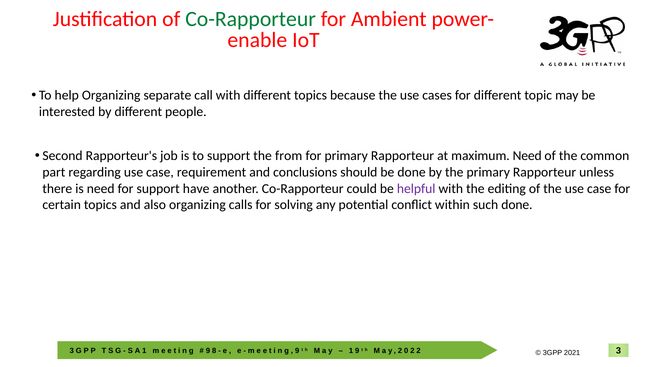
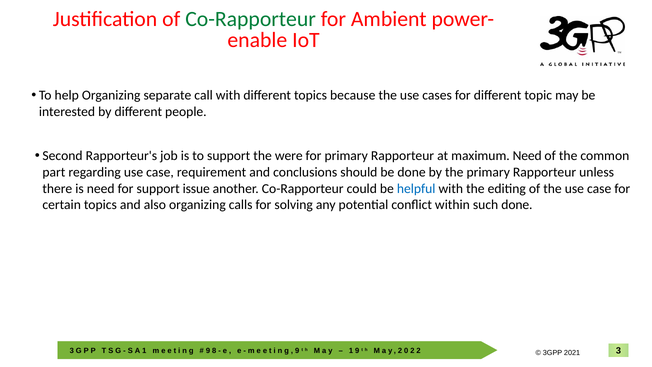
from: from -> were
have: have -> issue
helpful colour: purple -> blue
